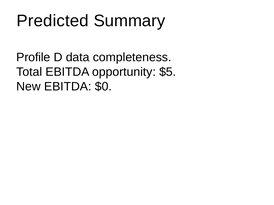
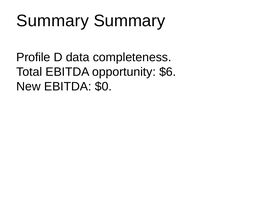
Predicted at (53, 21): Predicted -> Summary
$5: $5 -> $6
